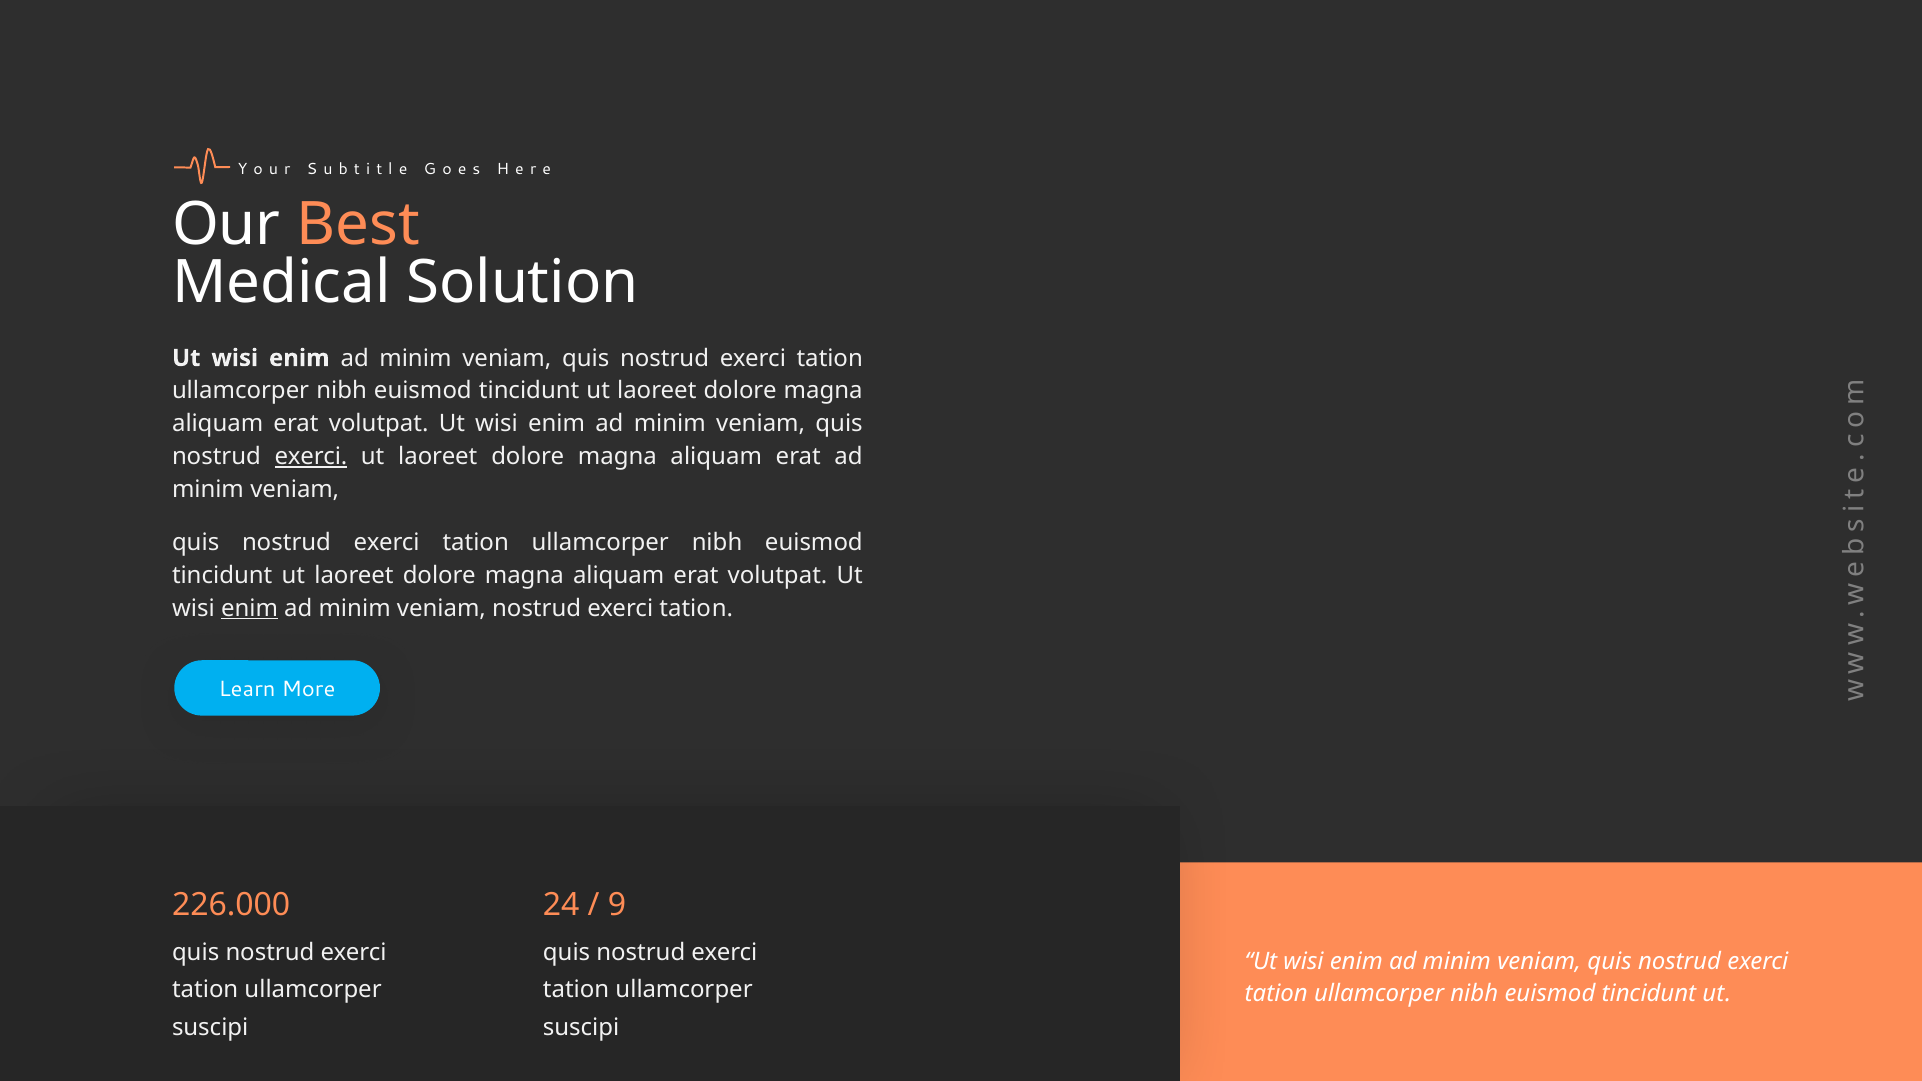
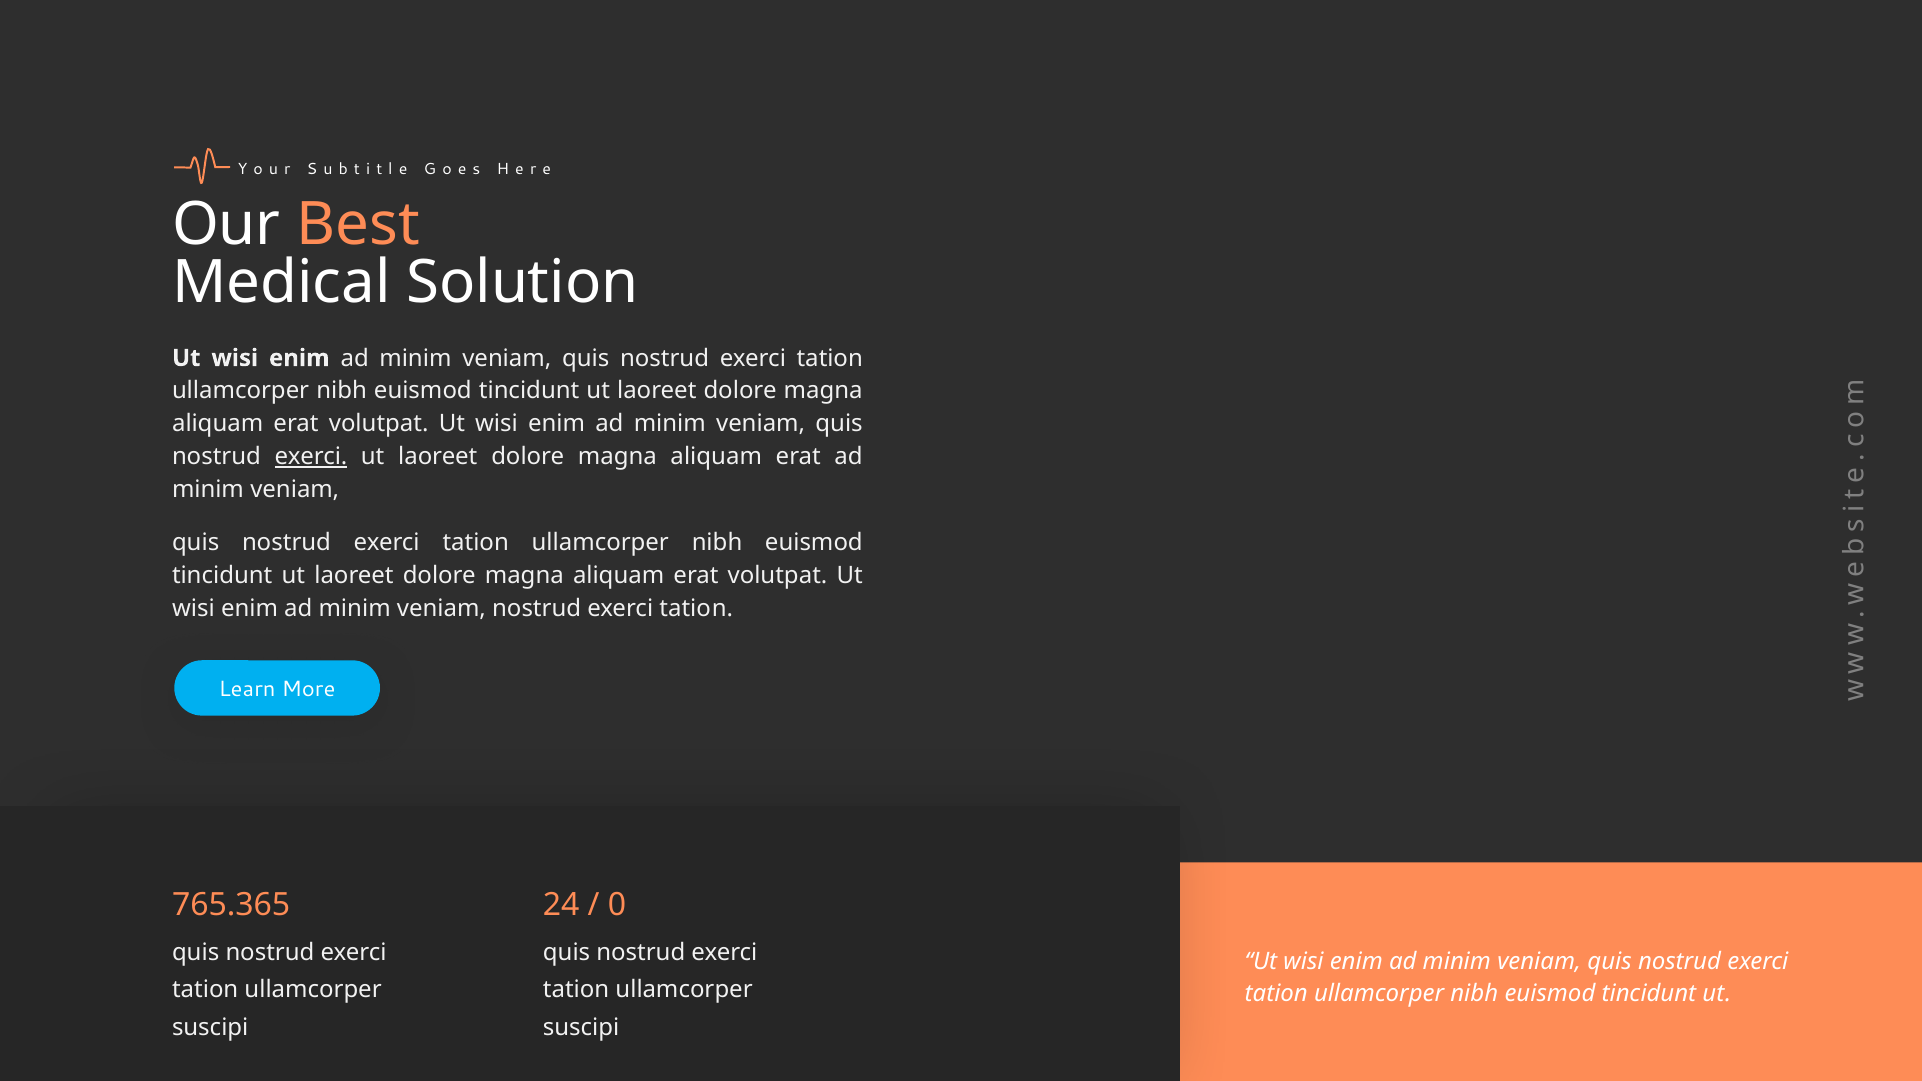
enim at (250, 608) underline: present -> none
226.000: 226.000 -> 765.365
9: 9 -> 0
